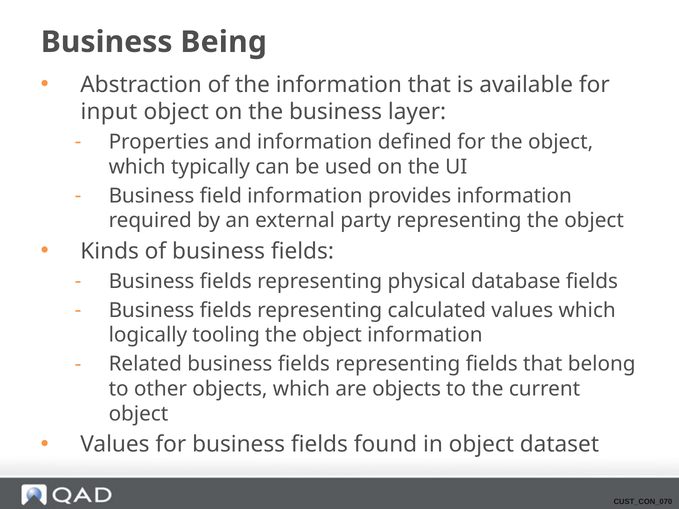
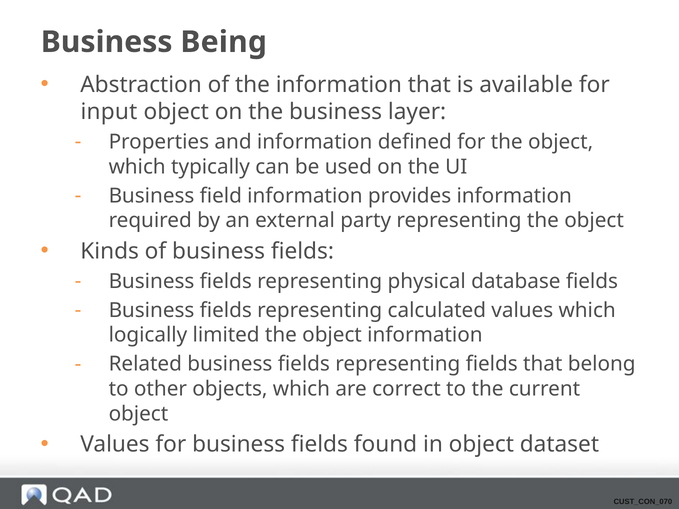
tooling: tooling -> limited
are objects: objects -> correct
